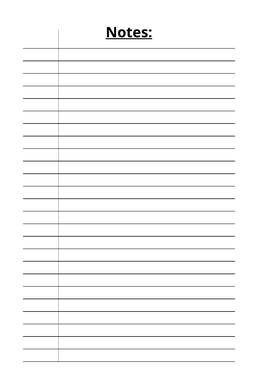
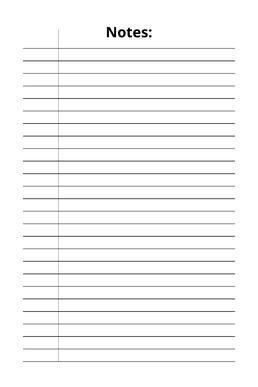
Notes underline: present -> none
